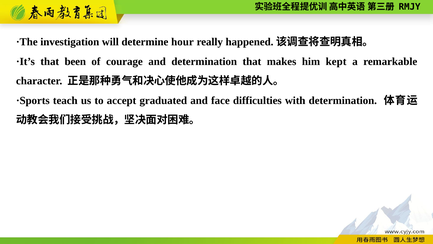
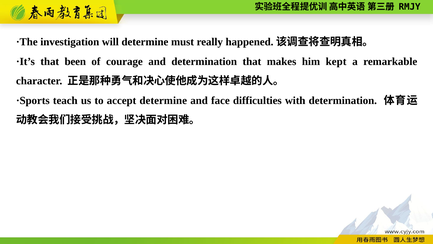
hour: hour -> must
accept graduated: graduated -> determine
